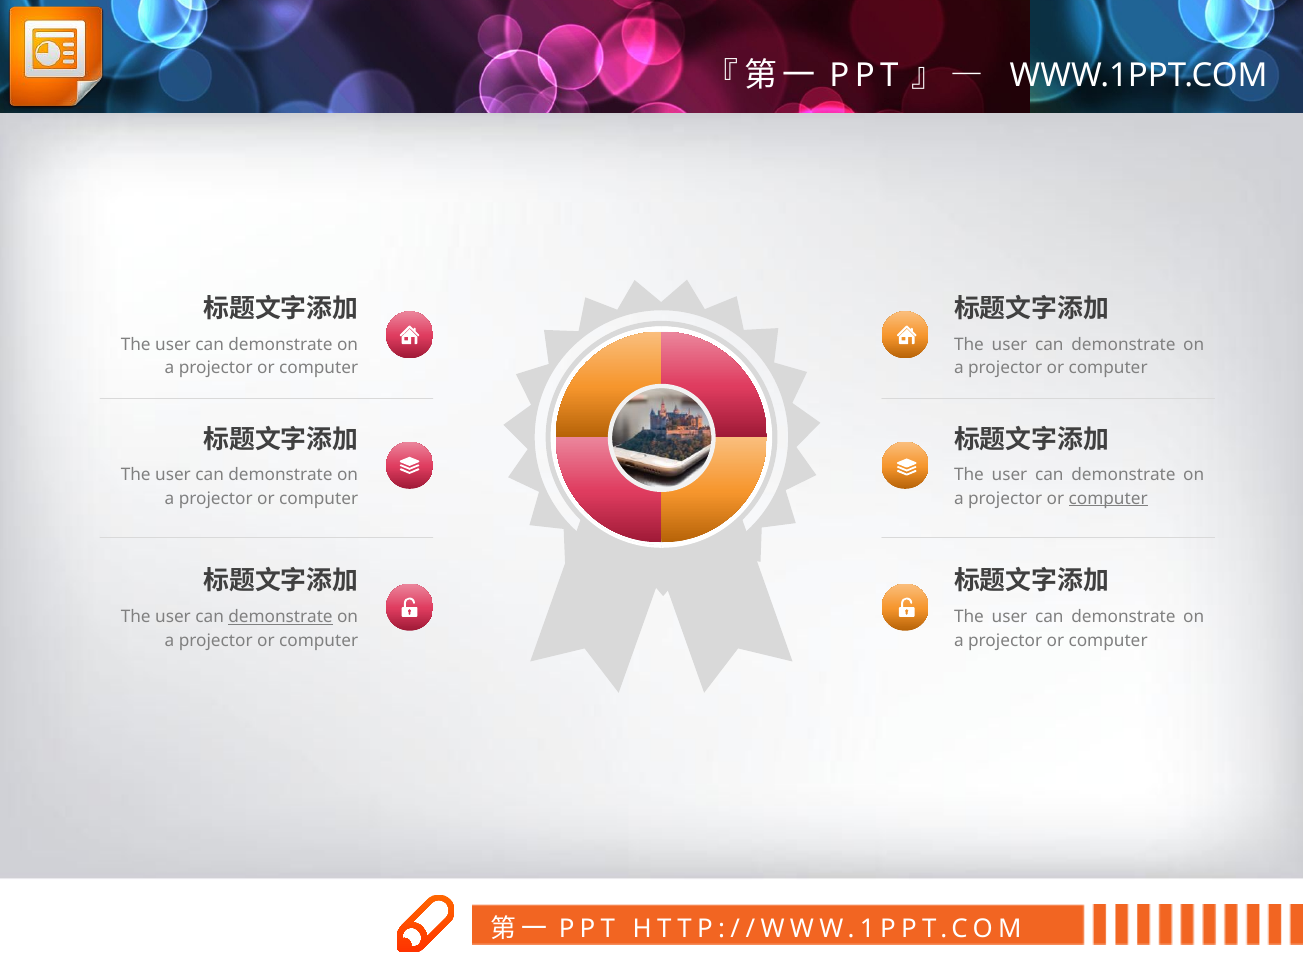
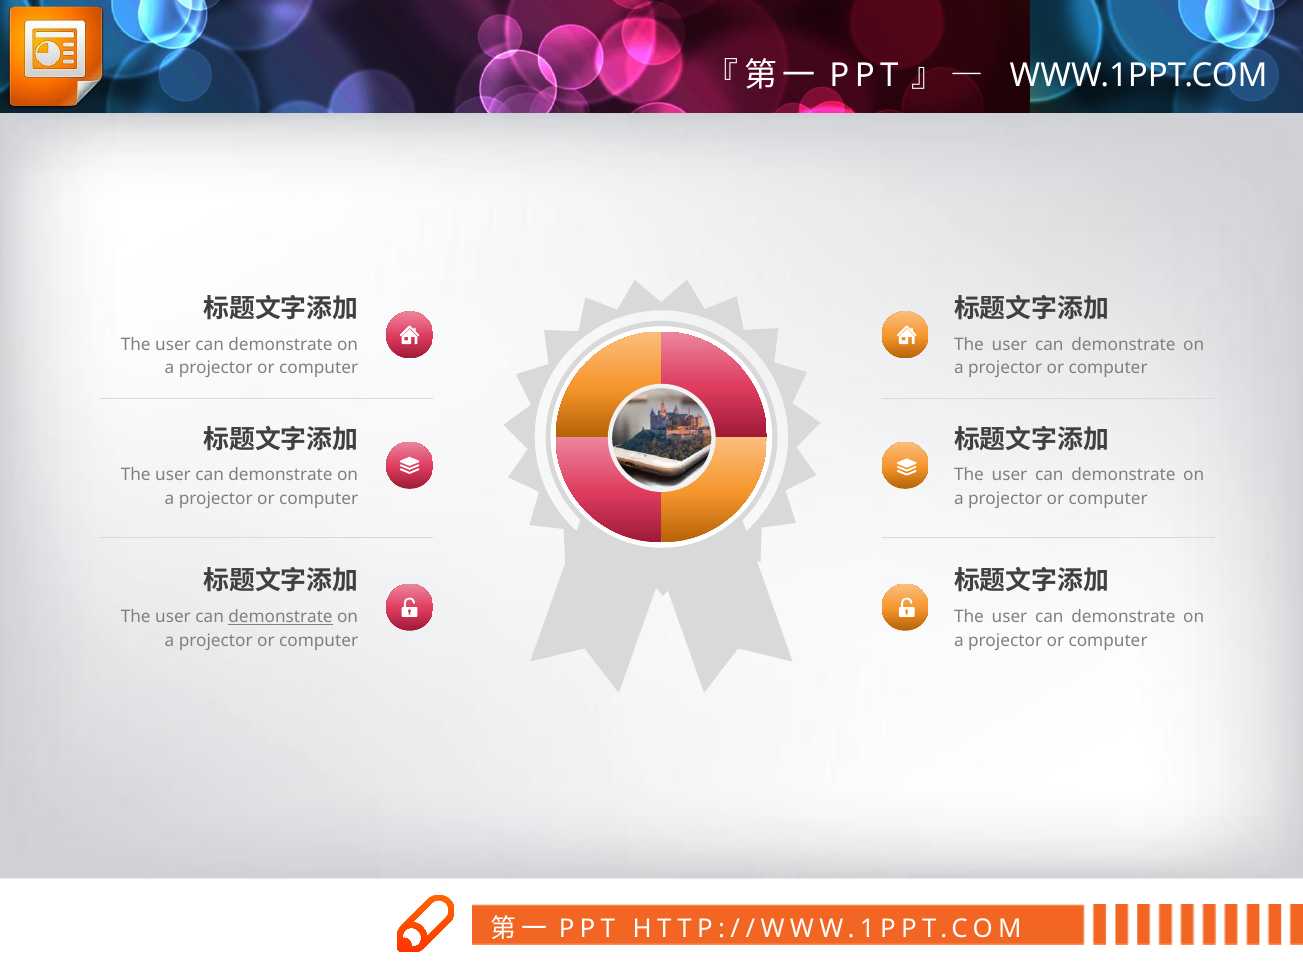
computer at (1108, 498) underline: present -> none
